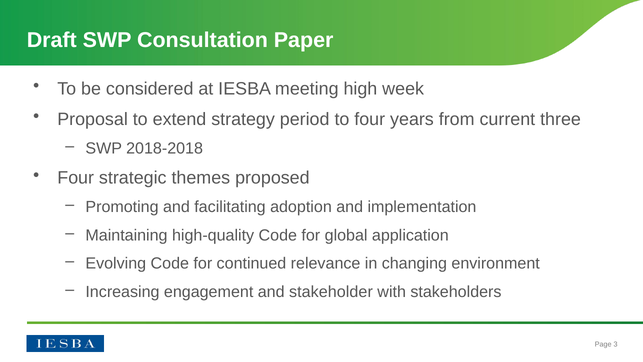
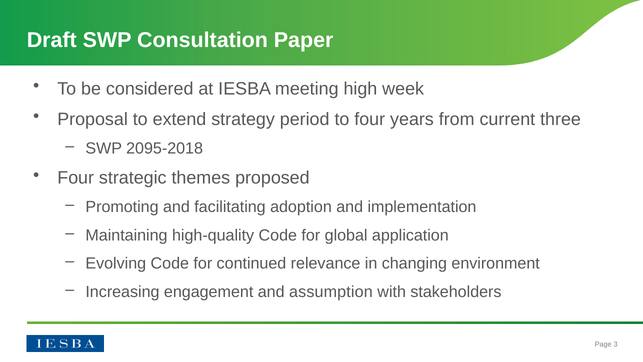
2018-2018: 2018-2018 -> 2095-2018
stakeholder: stakeholder -> assumption
